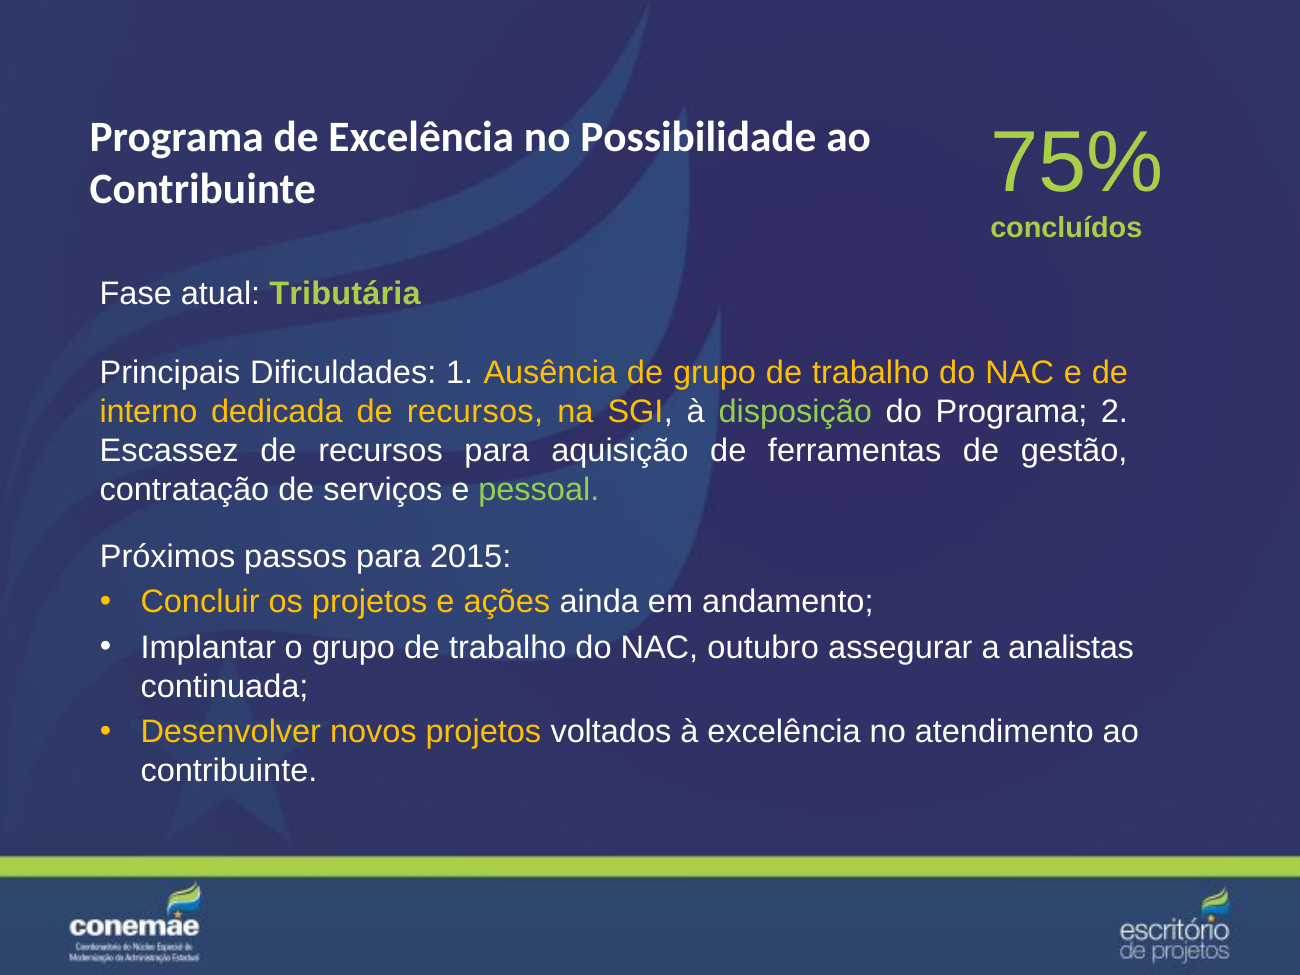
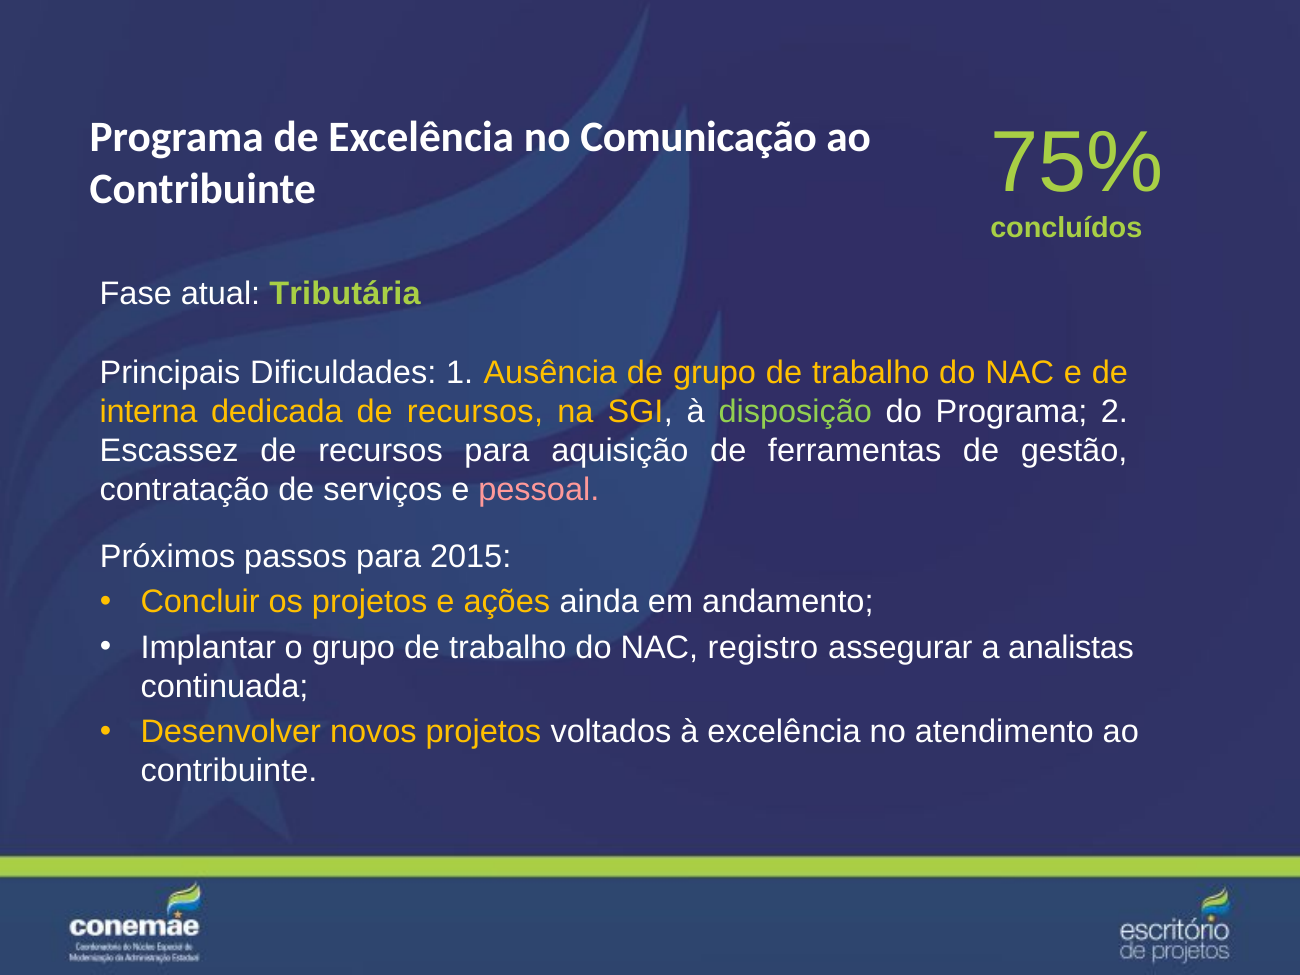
Possibilidade: Possibilidade -> Comunicação
interno: interno -> interna
pessoal colour: light green -> pink
outubro: outubro -> registro
